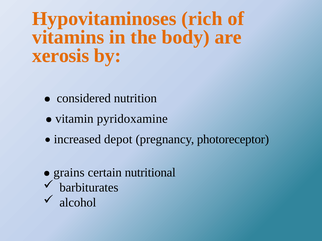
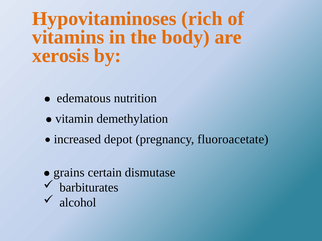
considered: considered -> edematous
pyridoxamine: pyridoxamine -> demethylation
photoreceptor: photoreceptor -> fluoroacetate
nutritional: nutritional -> dismutase
